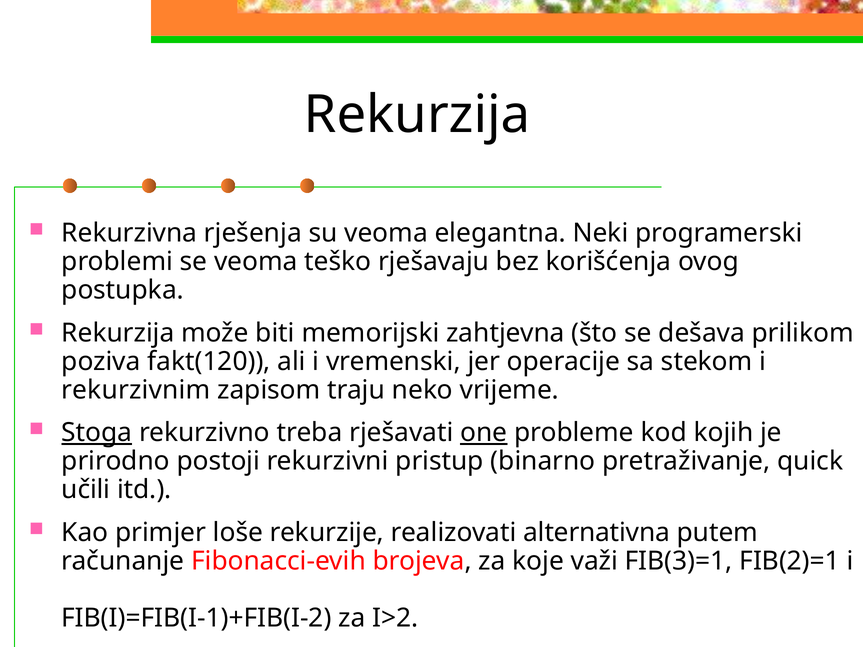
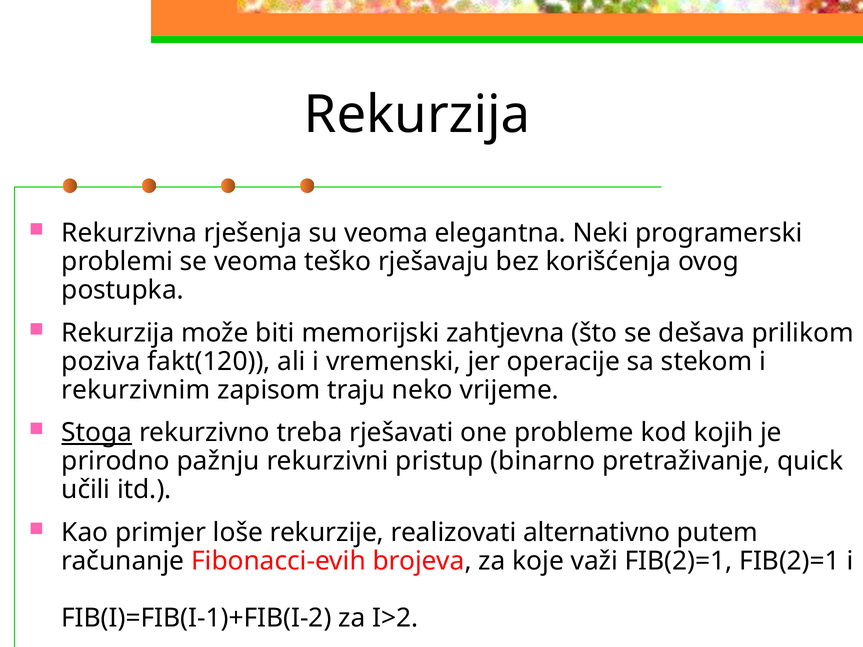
one underline: present -> none
postoji: postoji -> pažnju
realizovati alternativna: alternativna -> alternativno
važi FIB(3)=1: FIB(3)=1 -> FIB(2)=1
